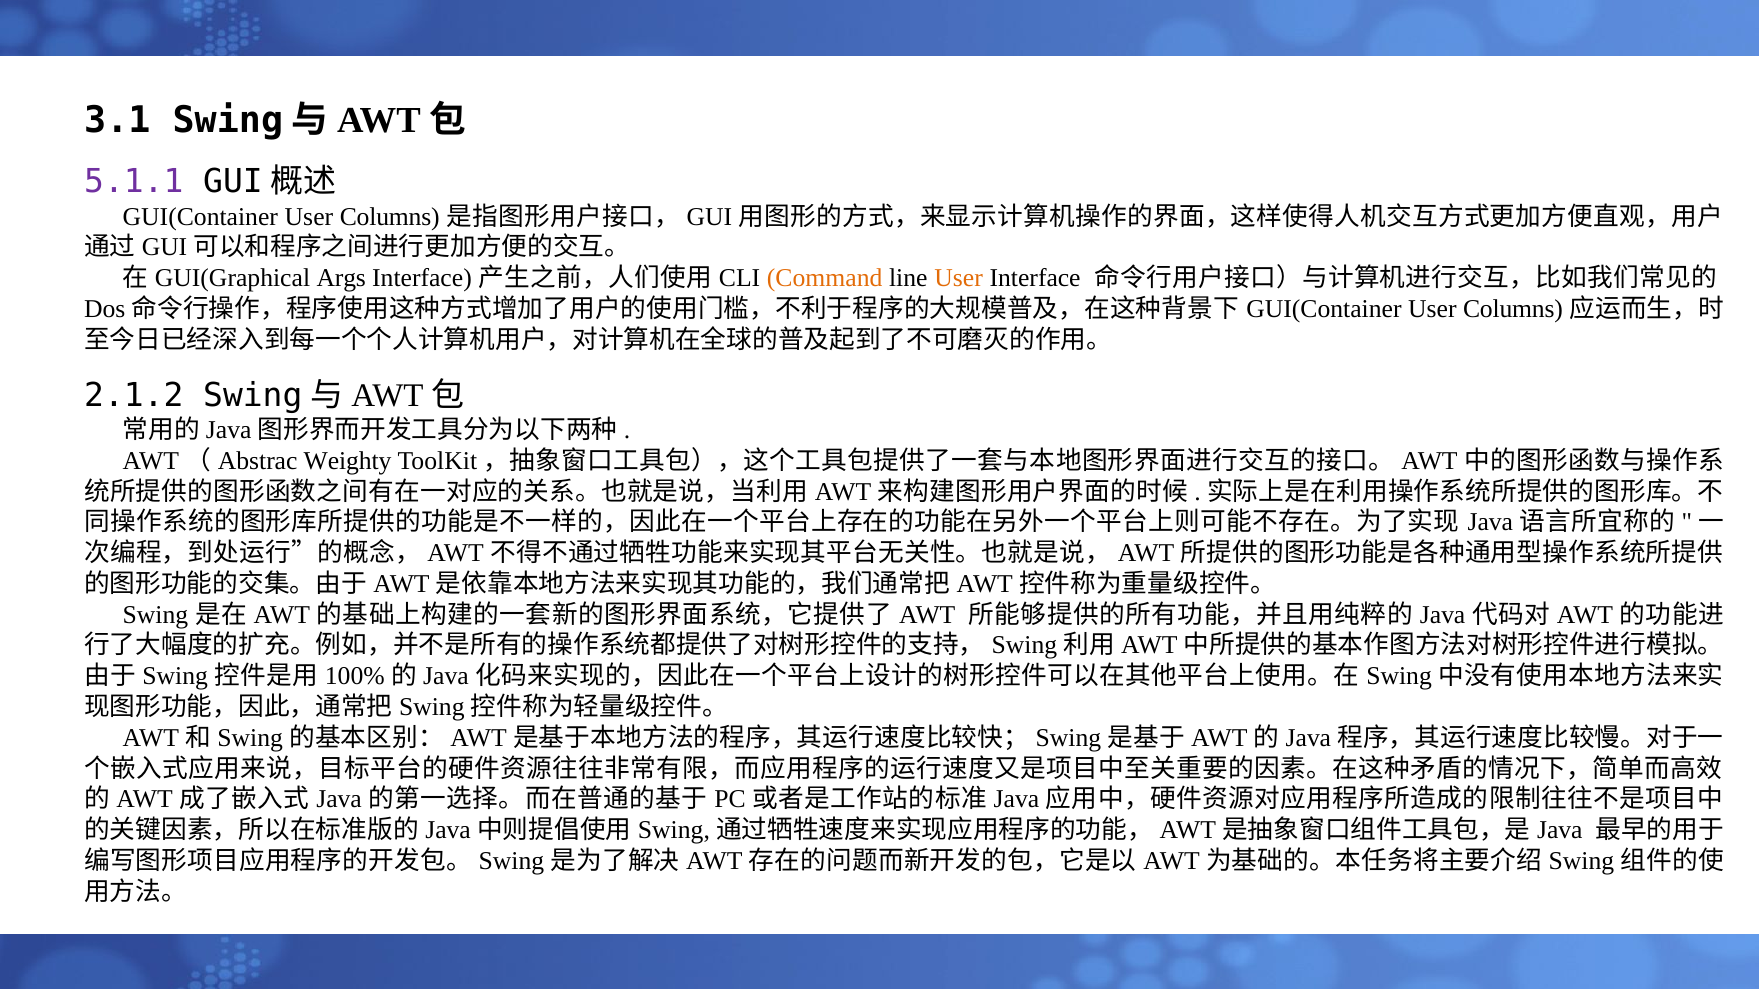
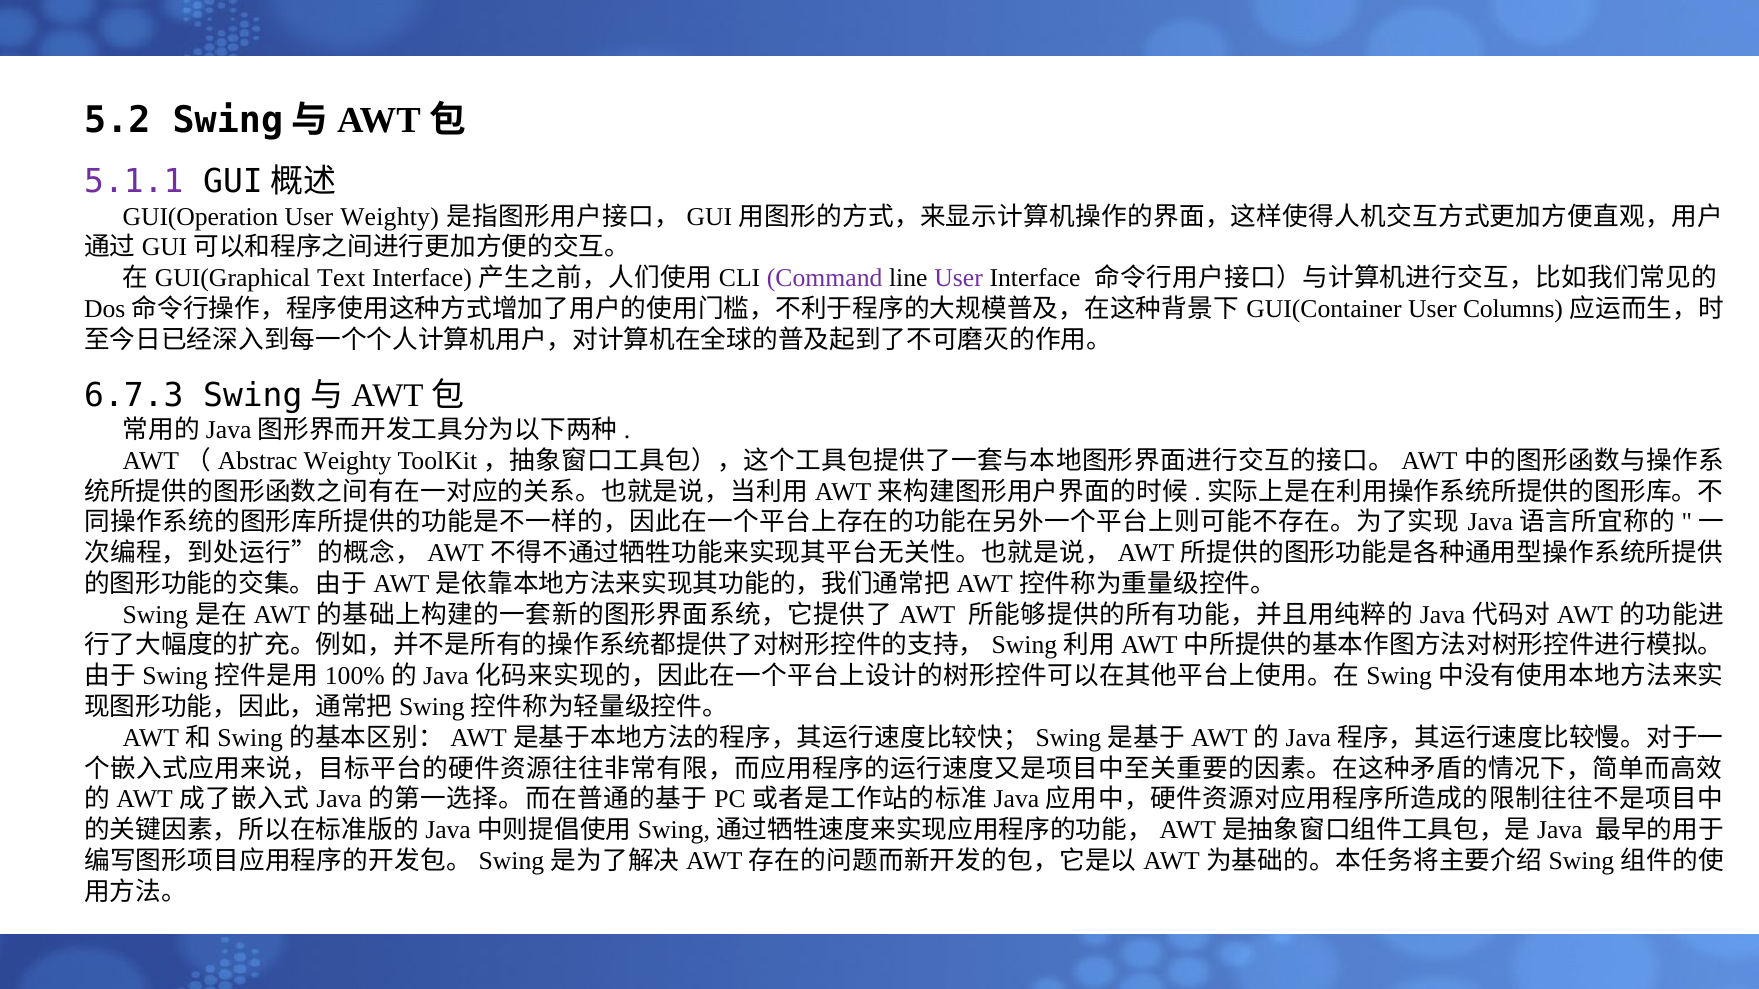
3.1: 3.1 -> 5.2
GUI(Container at (200, 217): GUI(Container -> GUI(Operation
Columns at (390, 217): Columns -> Weighty
Args: Args -> Text
Command colour: orange -> purple
User at (959, 278) colour: orange -> purple
2.1.2: 2.1.2 -> 6.7.3
